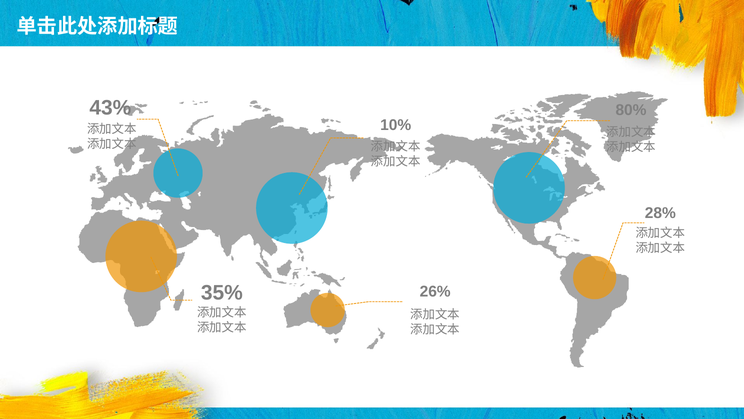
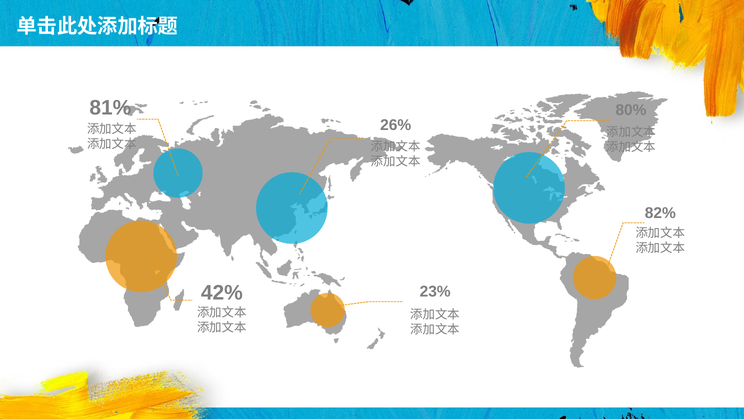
43%: 43% -> 81%
10%: 10% -> 26%
28%: 28% -> 82%
35%: 35% -> 42%
26%: 26% -> 23%
